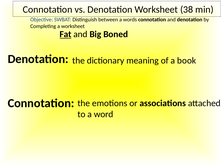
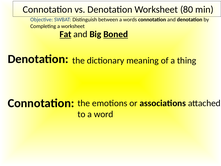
38: 38 -> 80
Boned underline: none -> present
book: book -> thing
